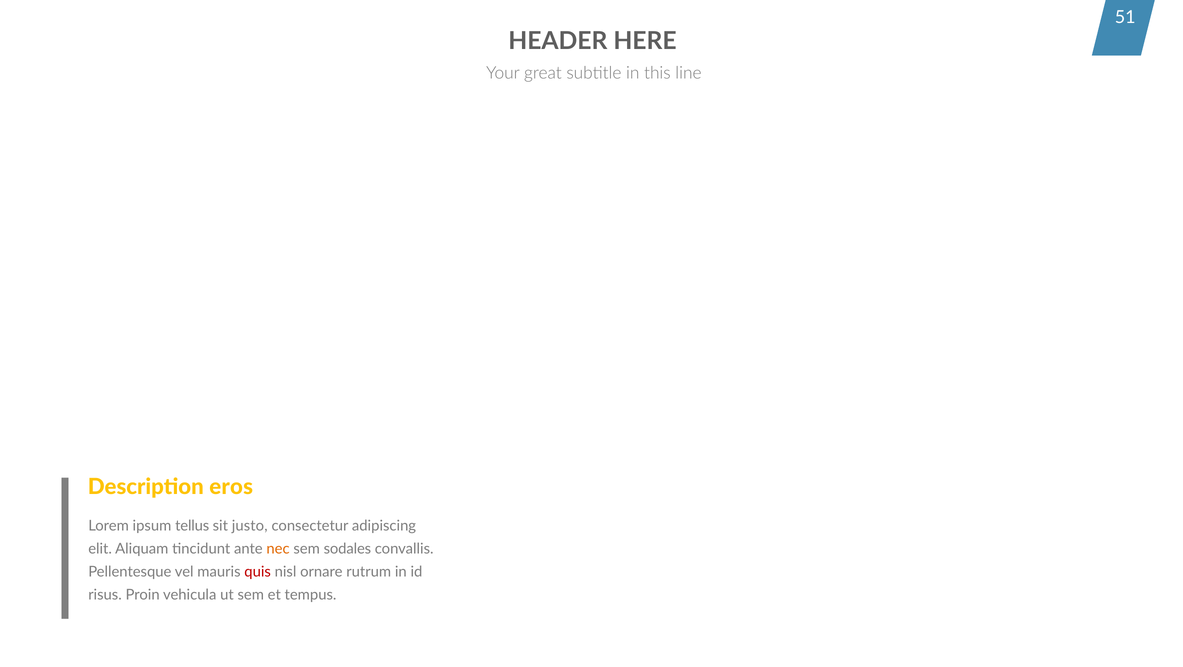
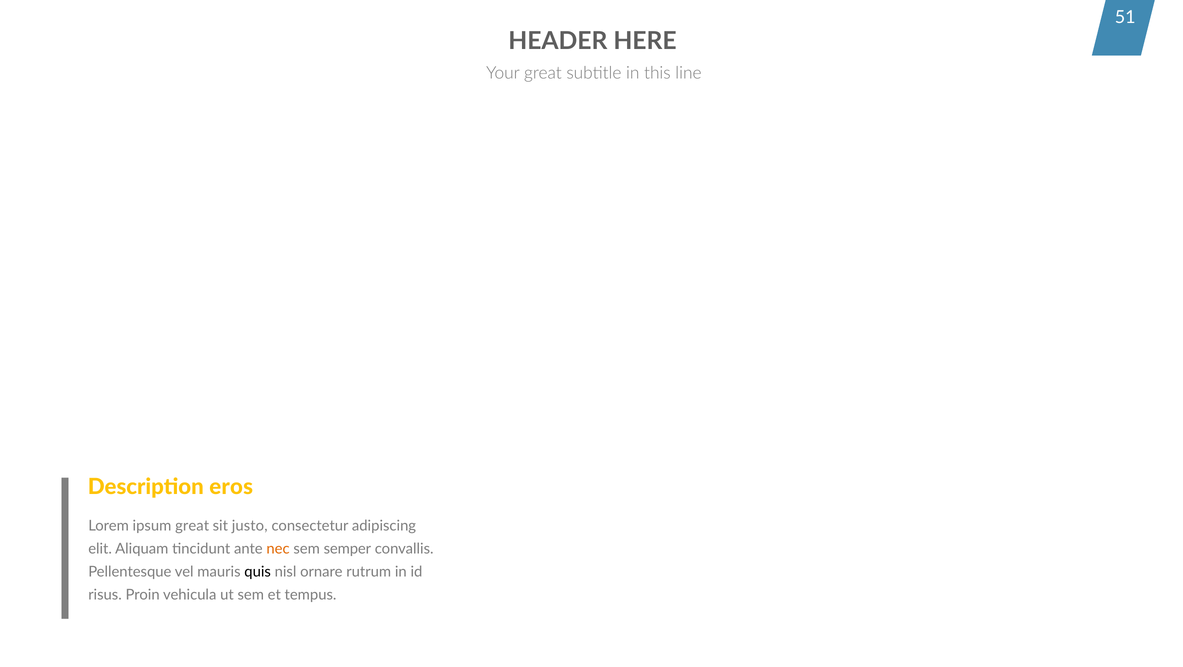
ipsum tellus: tellus -> great
sodales: sodales -> semper
quis colour: red -> black
